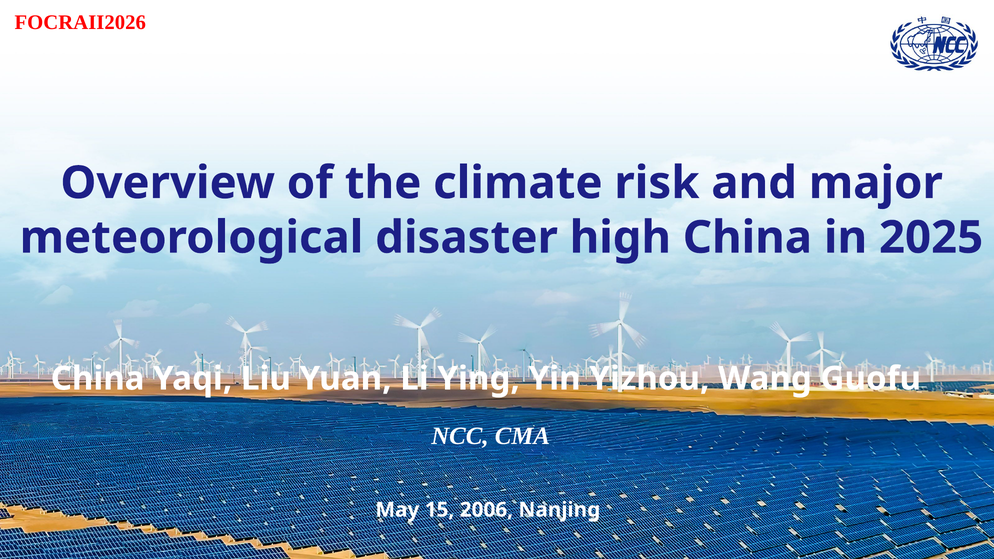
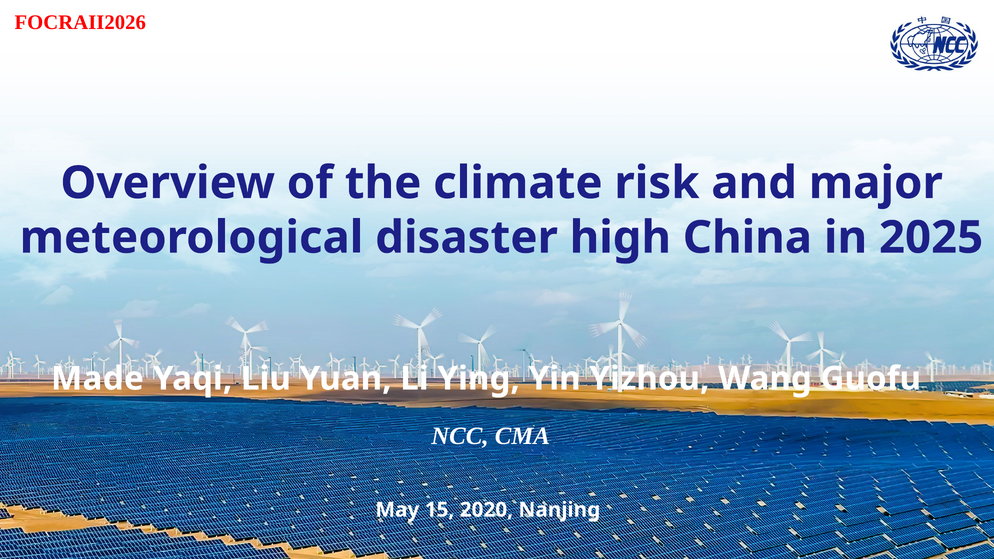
China at (98, 379): China -> Made
2006: 2006 -> 2020
